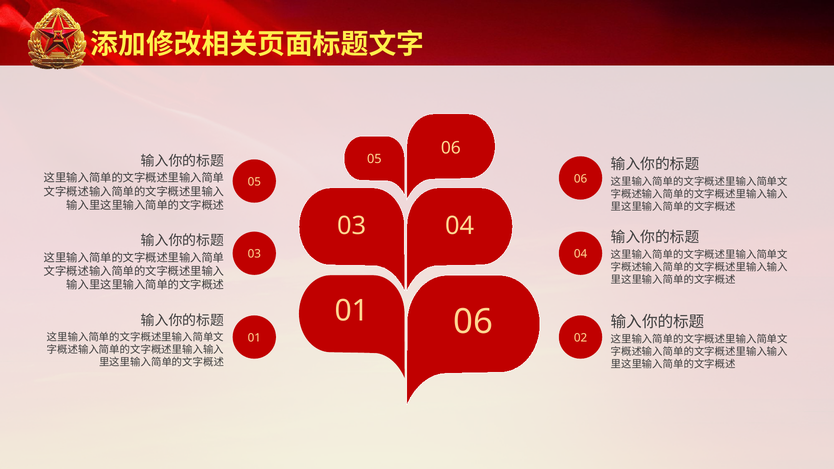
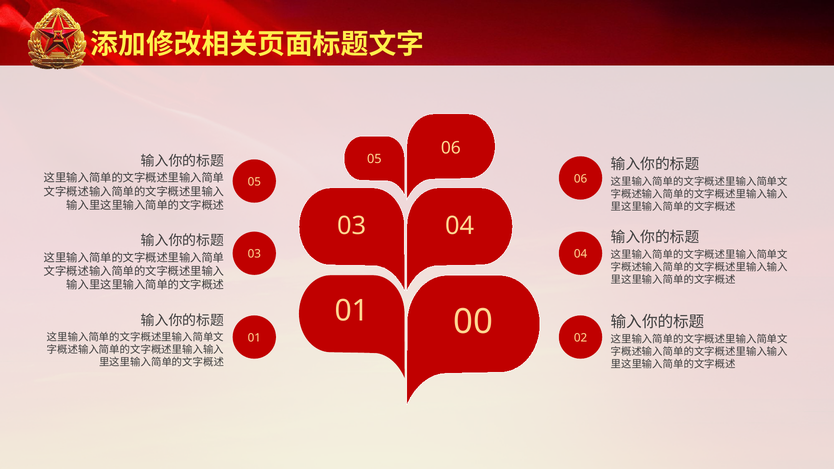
01 06: 06 -> 00
